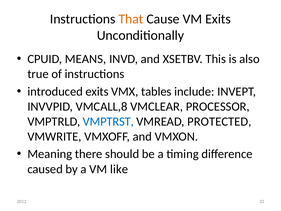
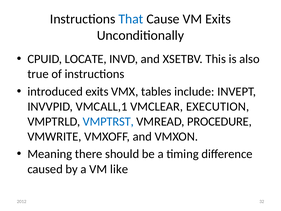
That colour: orange -> blue
MEANS: MEANS -> LOCATE
VMCALL,8: VMCALL,8 -> VMCALL,1
PROCESSOR: PROCESSOR -> EXECUTION
PROTECTED: PROTECTED -> PROCEDURE
